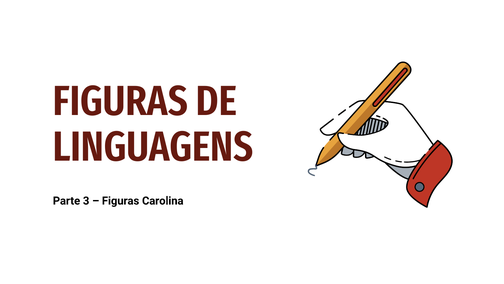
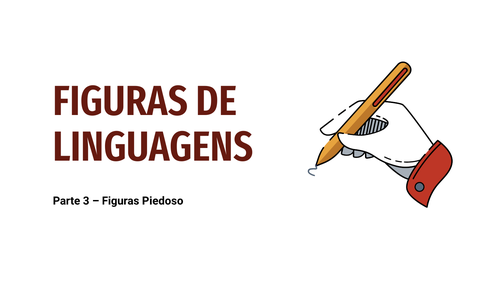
Carolina: Carolina -> Piedoso
